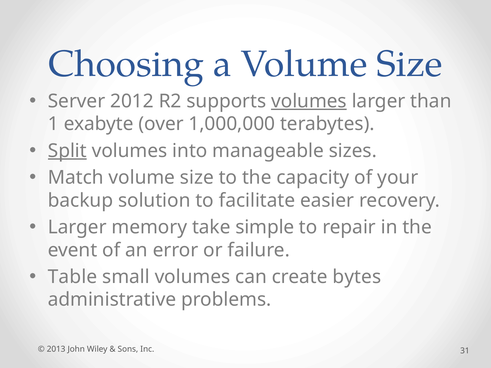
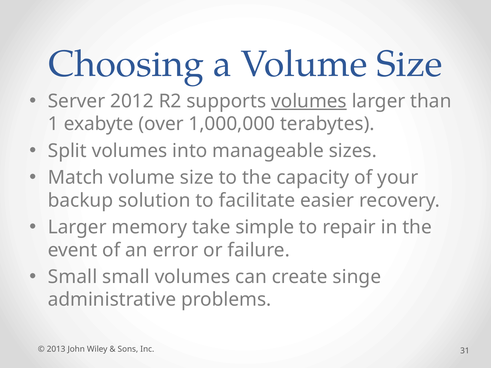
Split underline: present -> none
Table at (73, 277): Table -> Small
bytes: bytes -> singe
